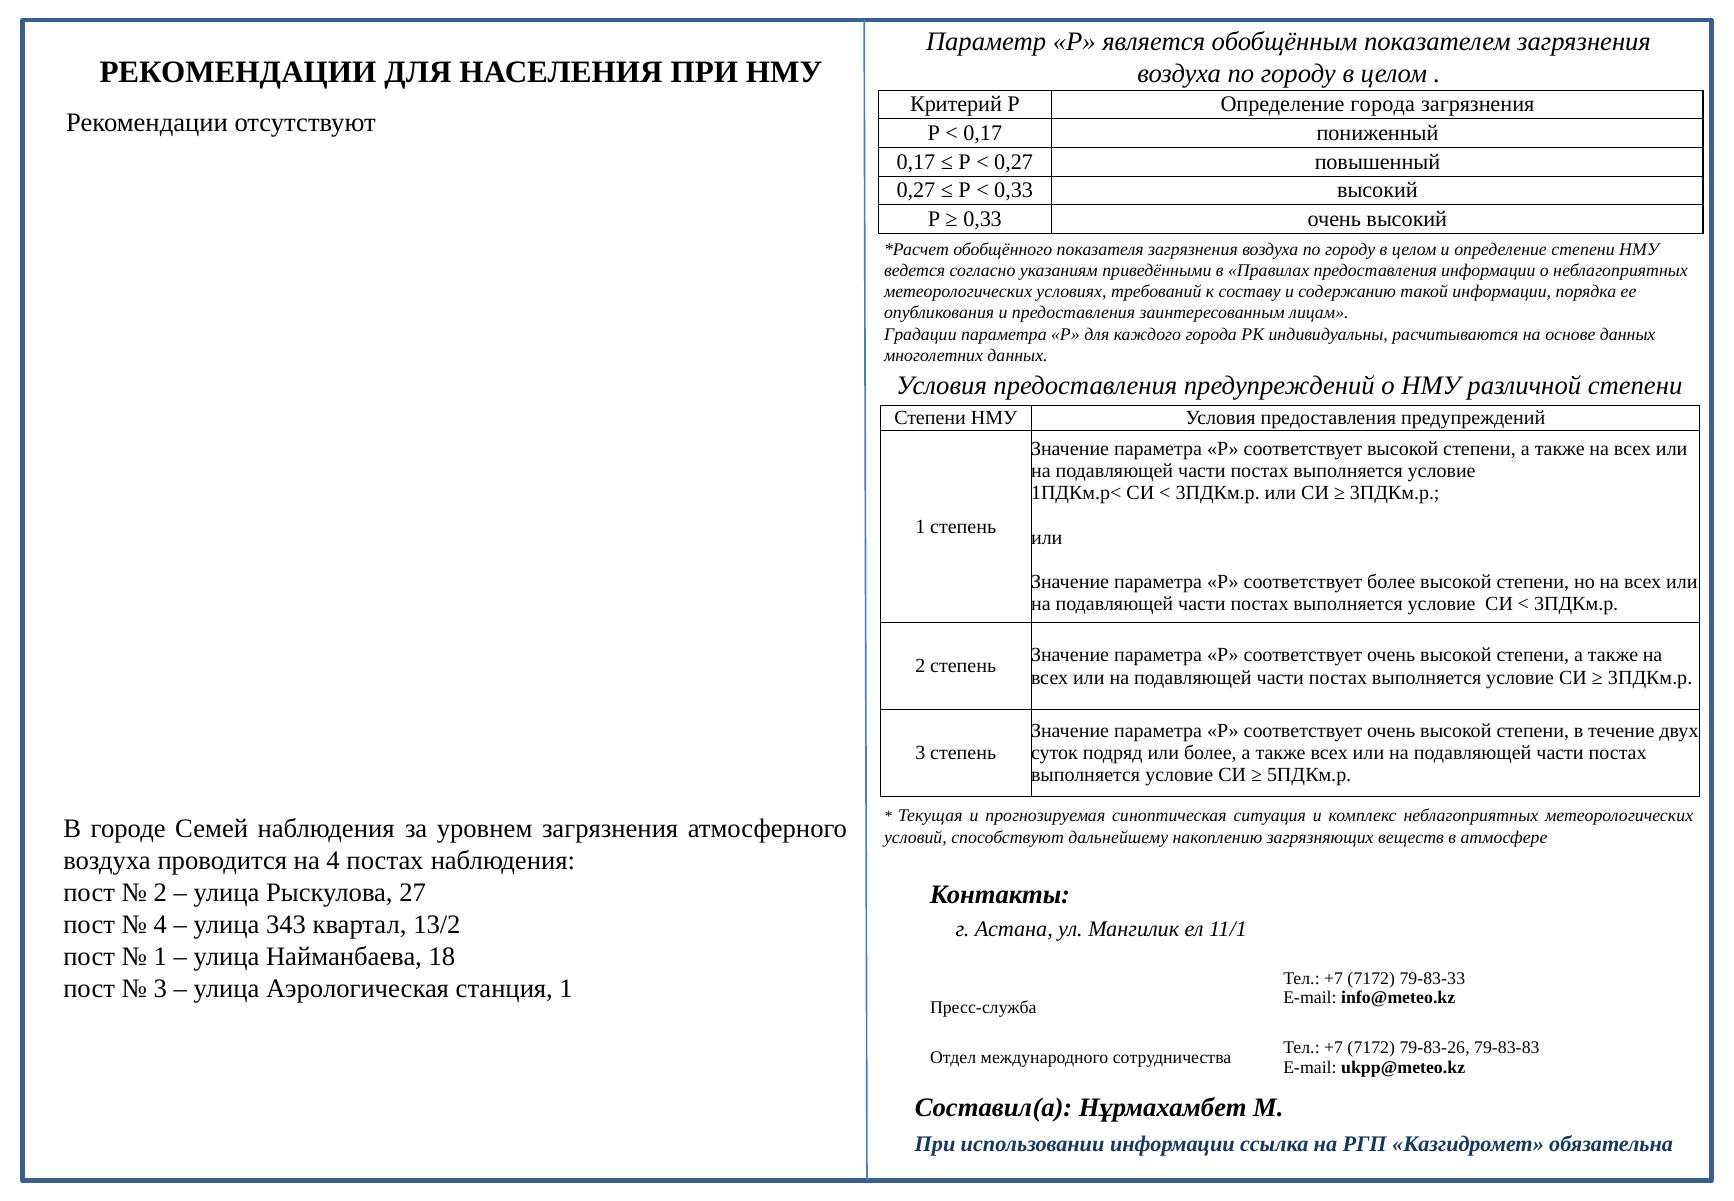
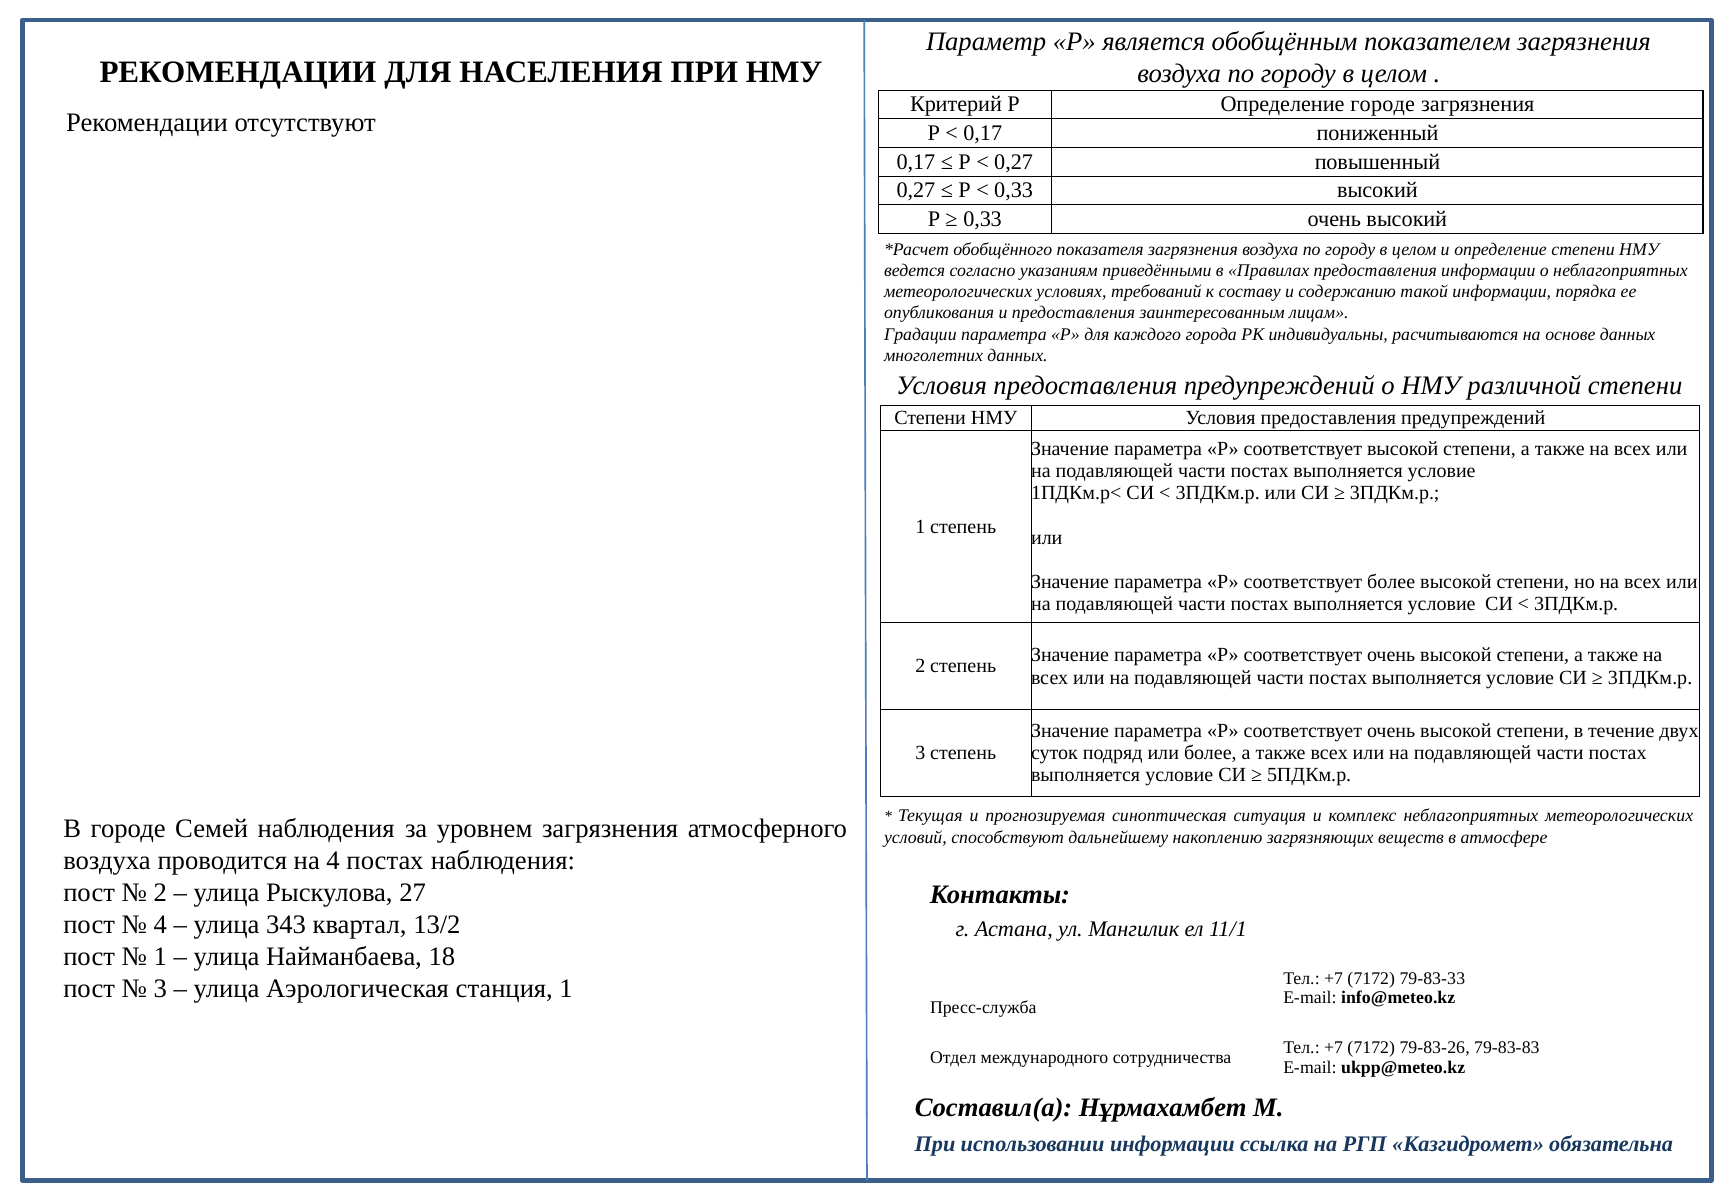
Определение города: города -> городе
